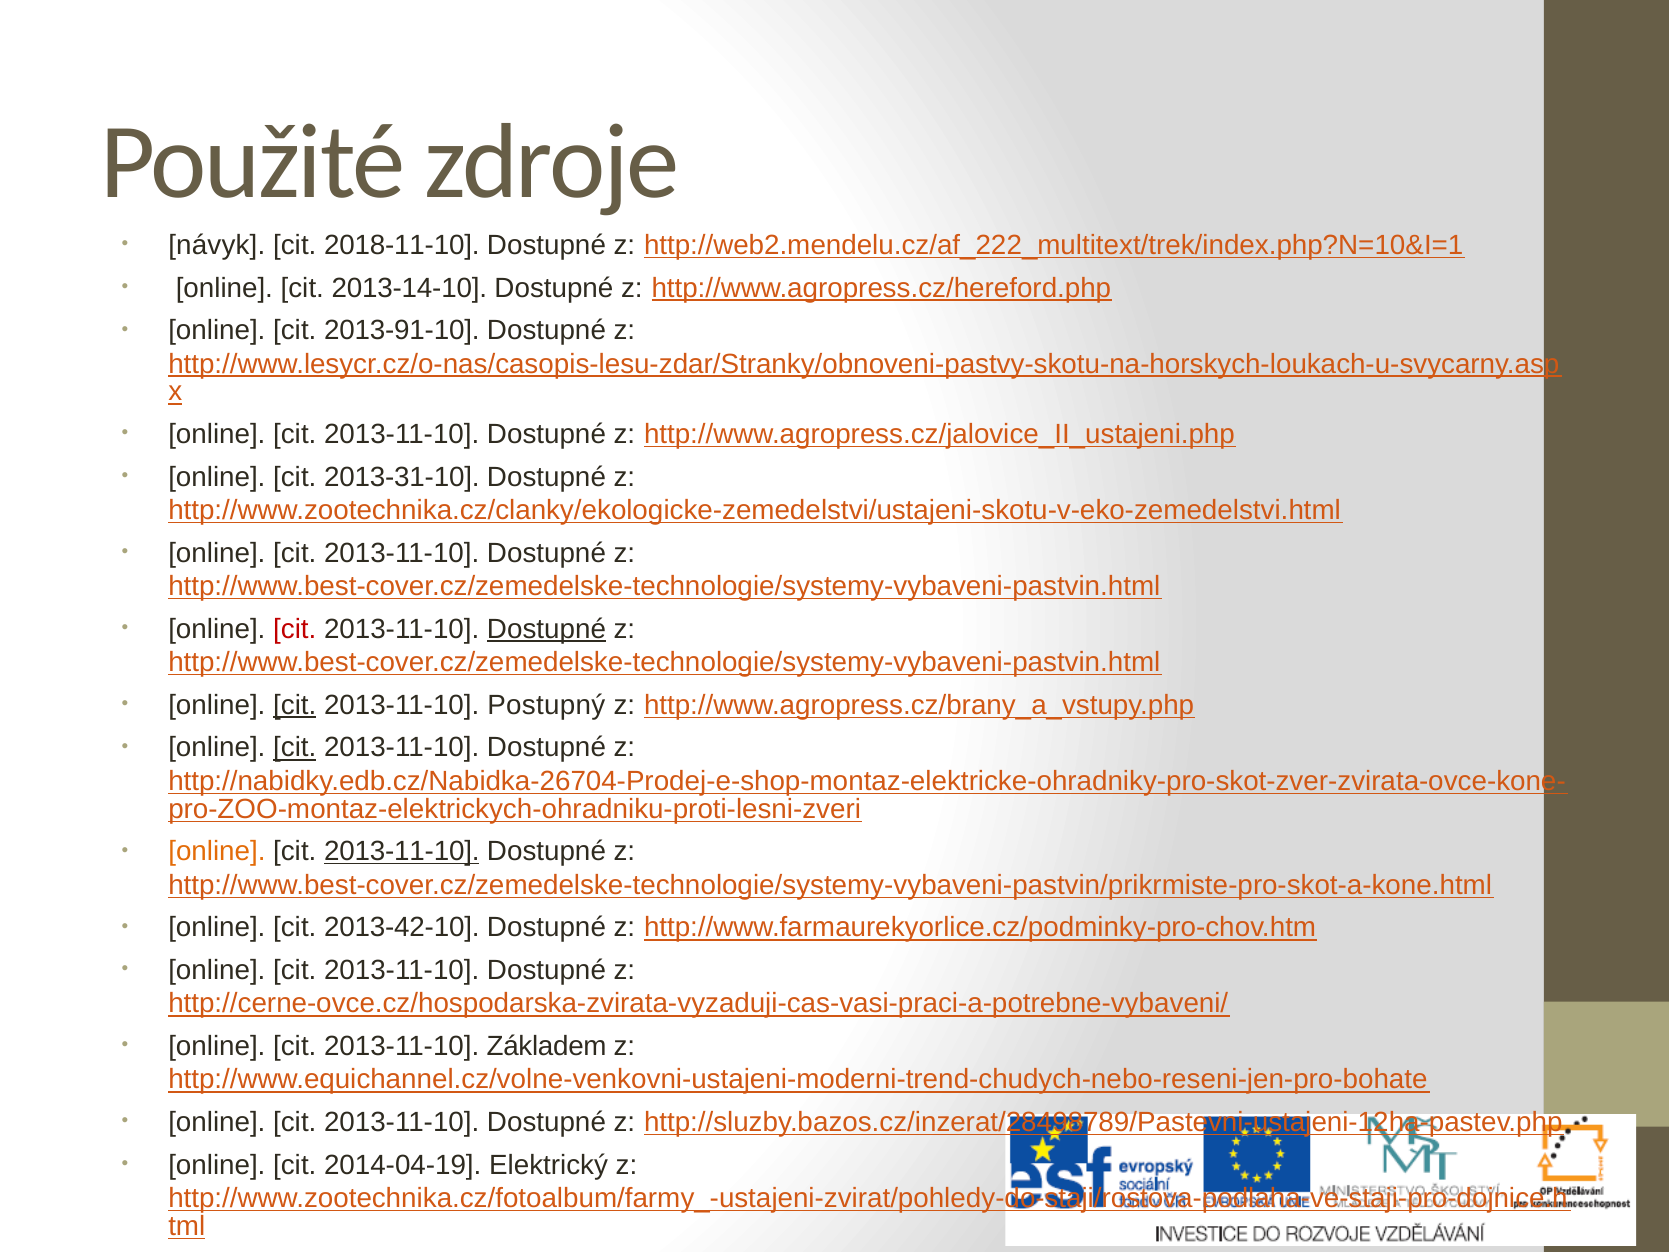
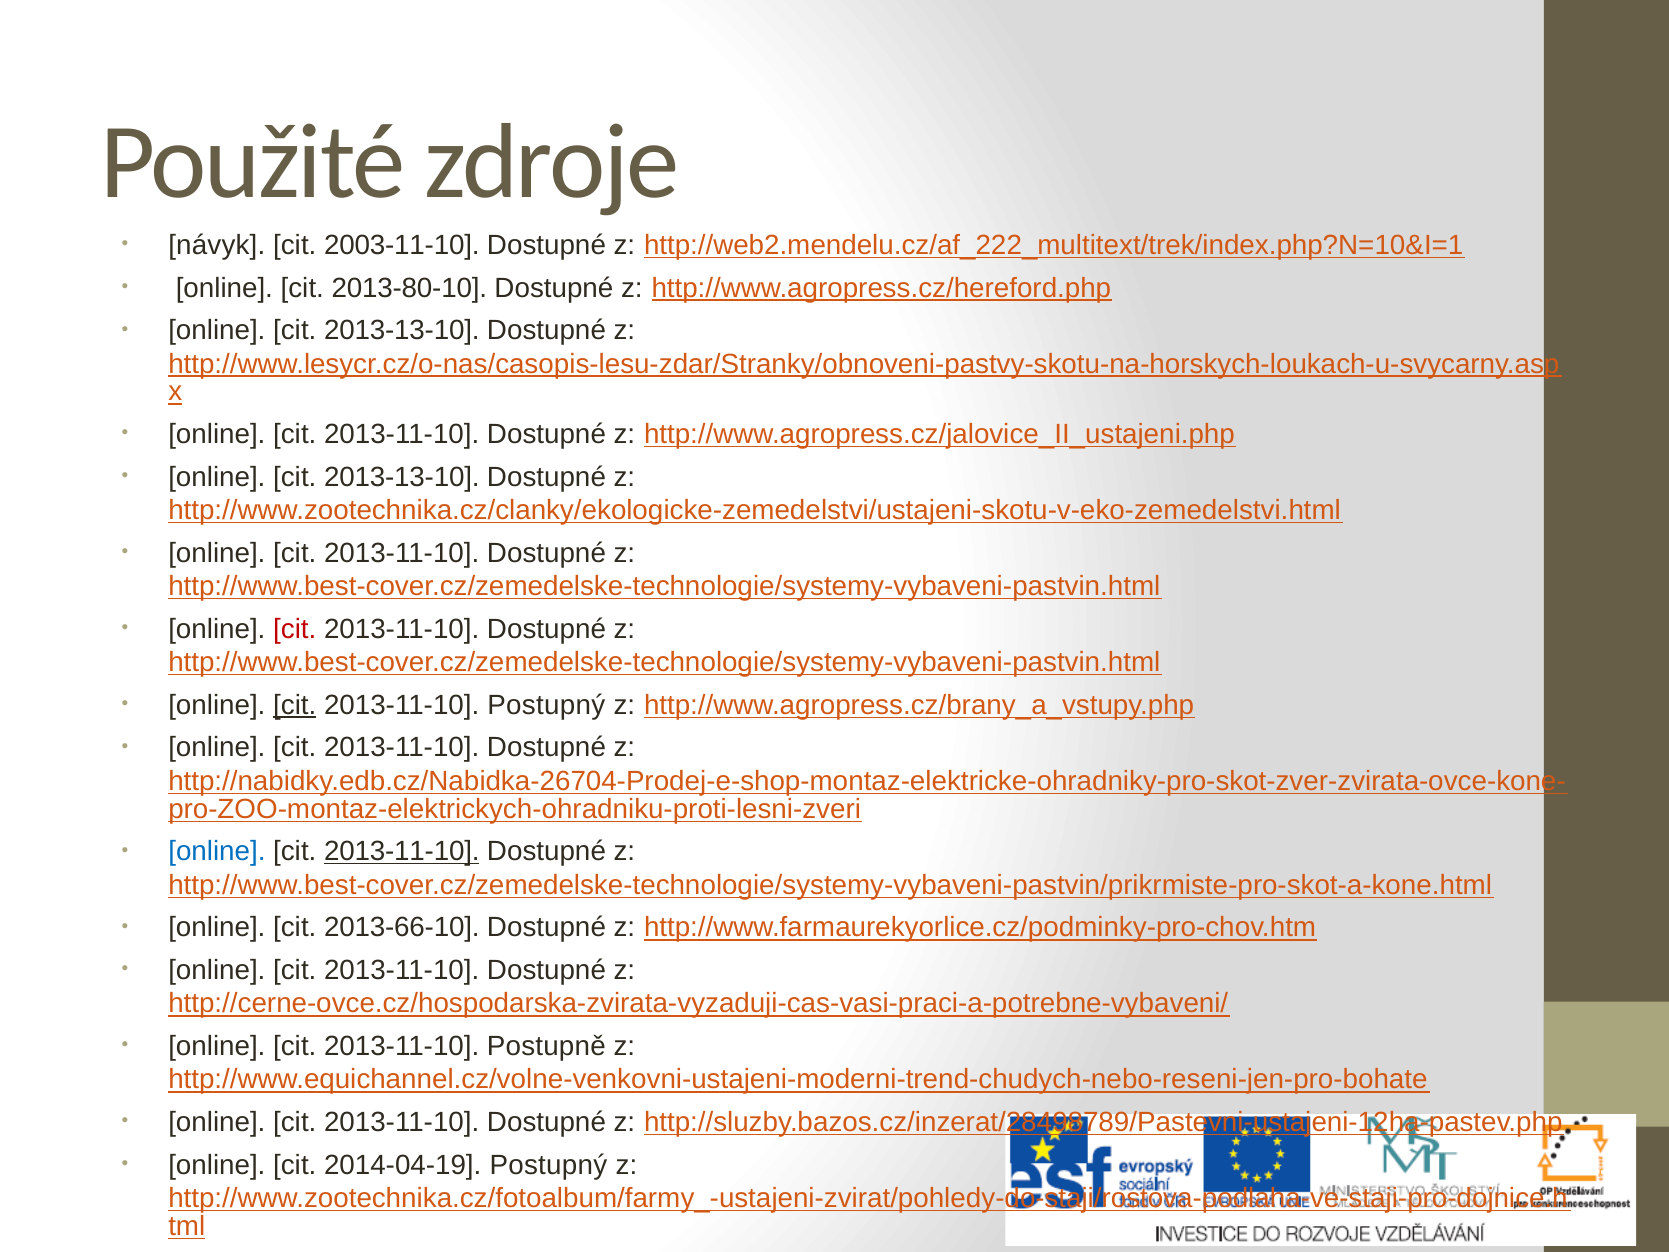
2018-11-10: 2018-11-10 -> 2003-11-10
2013-14-10: 2013-14-10 -> 2013-80-10
2013-91-10 at (402, 330): 2013-91-10 -> 2013-13-10
2013-31-10 at (402, 477): 2013-31-10 -> 2013-13-10
Dostupné at (546, 629) underline: present -> none
cit at (295, 748) underline: present -> none
online at (217, 851) colour: orange -> blue
2013-42-10: 2013-42-10 -> 2013-66-10
Základem: Základem -> Postupně
2014-04-19 Elektrický: Elektrický -> Postupný
